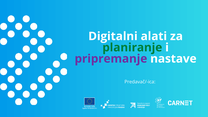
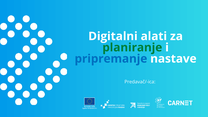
pripremanje colour: purple -> blue
